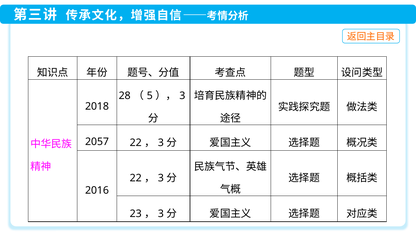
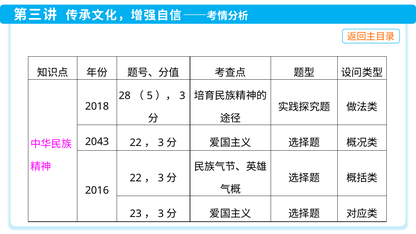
2057: 2057 -> 2043
